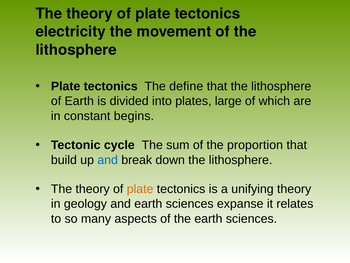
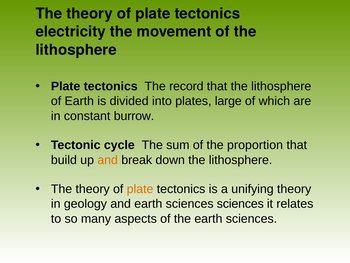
define: define -> record
begins: begins -> burrow
and at (108, 160) colour: blue -> orange
sciences expanse: expanse -> sciences
